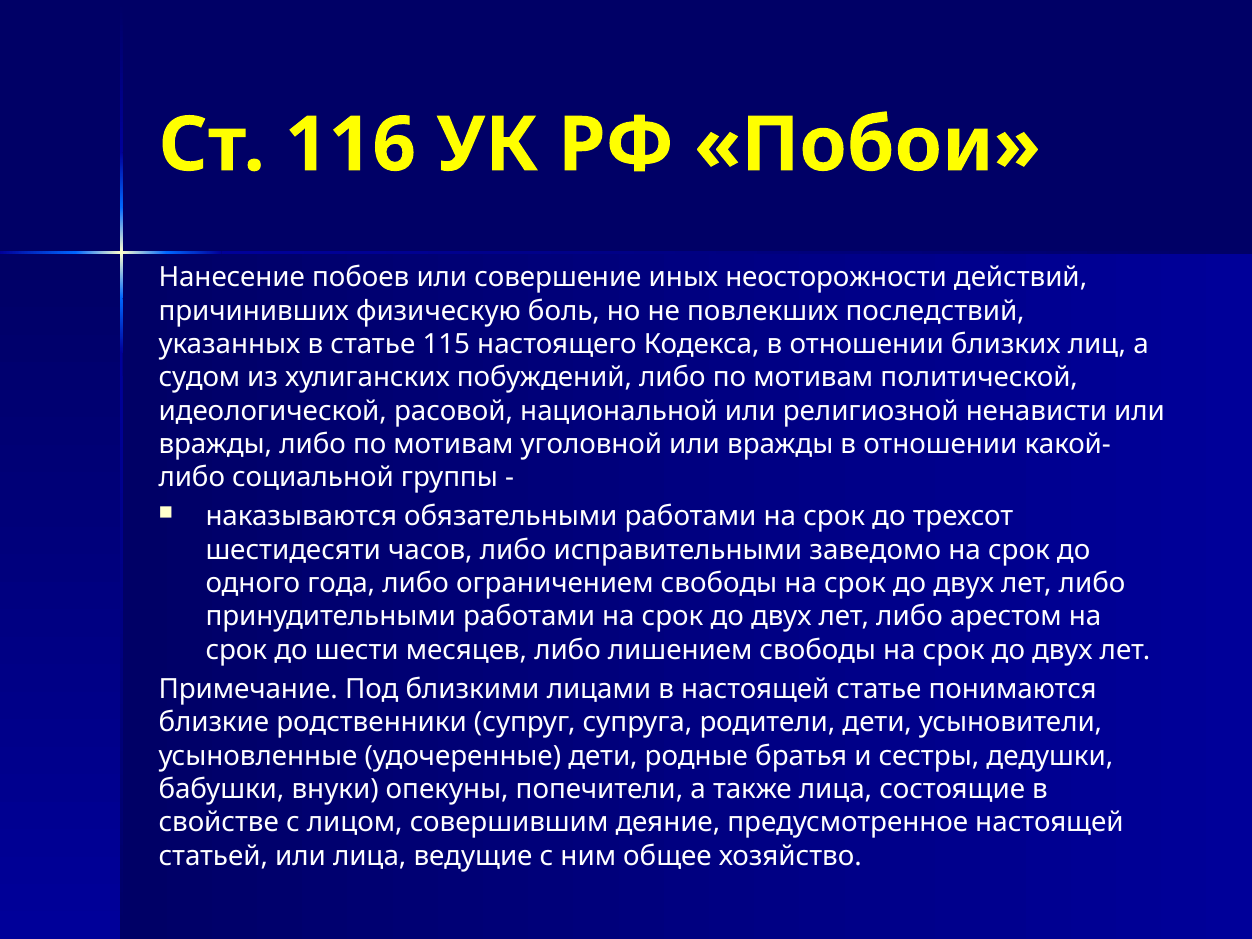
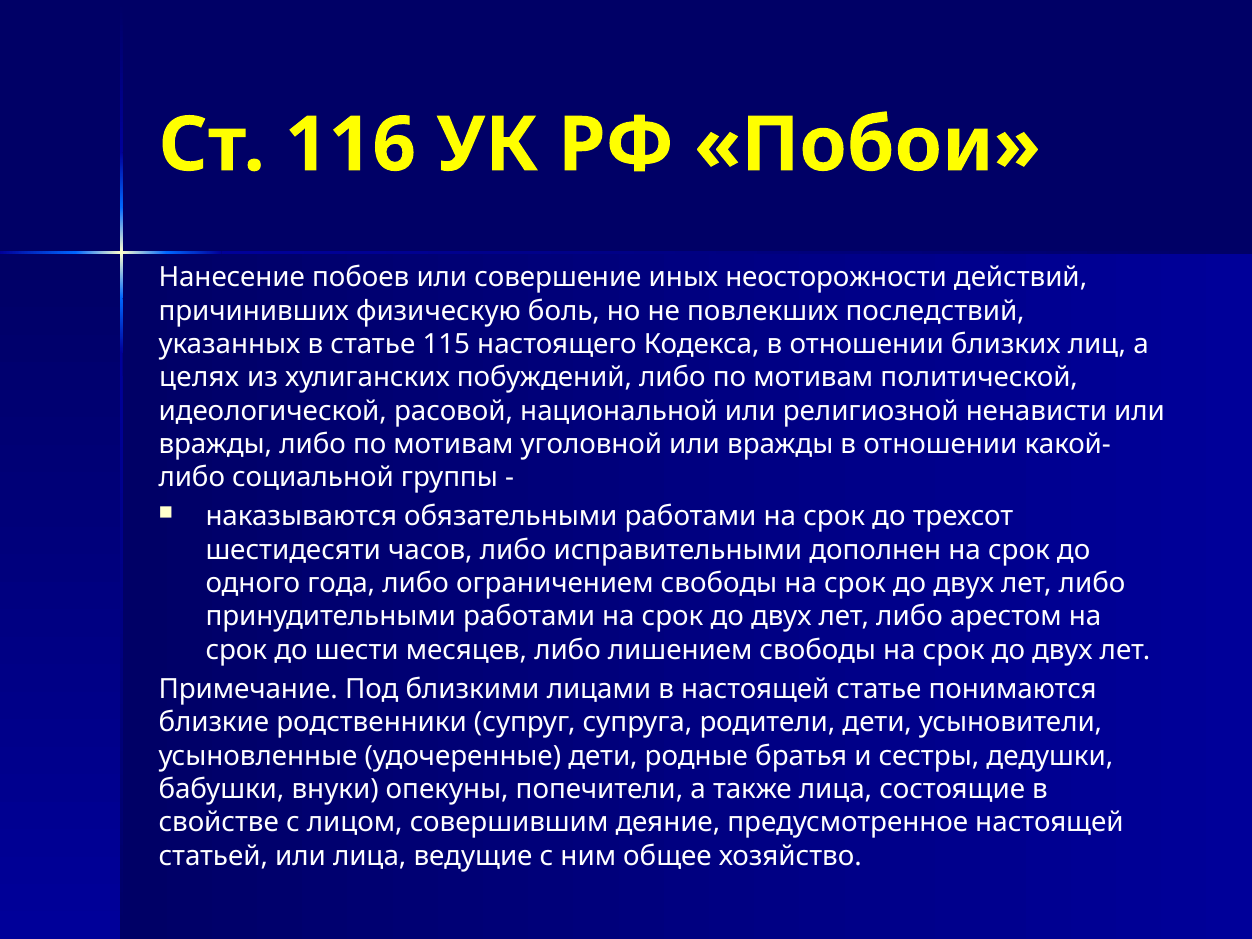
судом: судом -> целях
заведомо: заведомо -> дополнен
